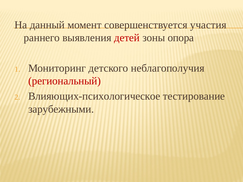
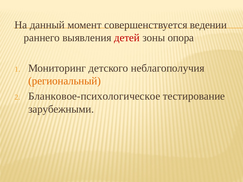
участия: участия -> ведении
региональный colour: red -> orange
Влияющих-психологическое: Влияющих-психологическое -> Бланковое-психологическое
